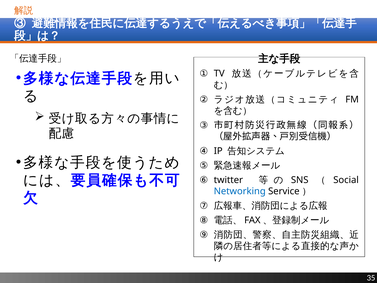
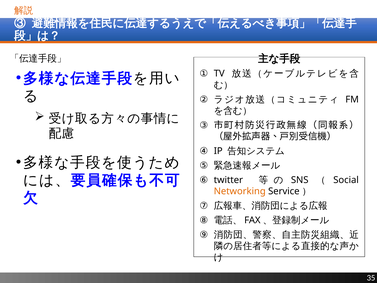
Networking colour: blue -> orange
